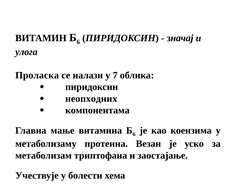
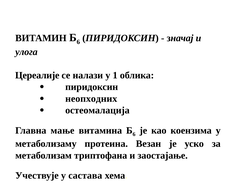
Проласка: Проласка -> Цереалије
7: 7 -> 1
компонентама: компонентама -> остеомалација
болести: болести -> састава
